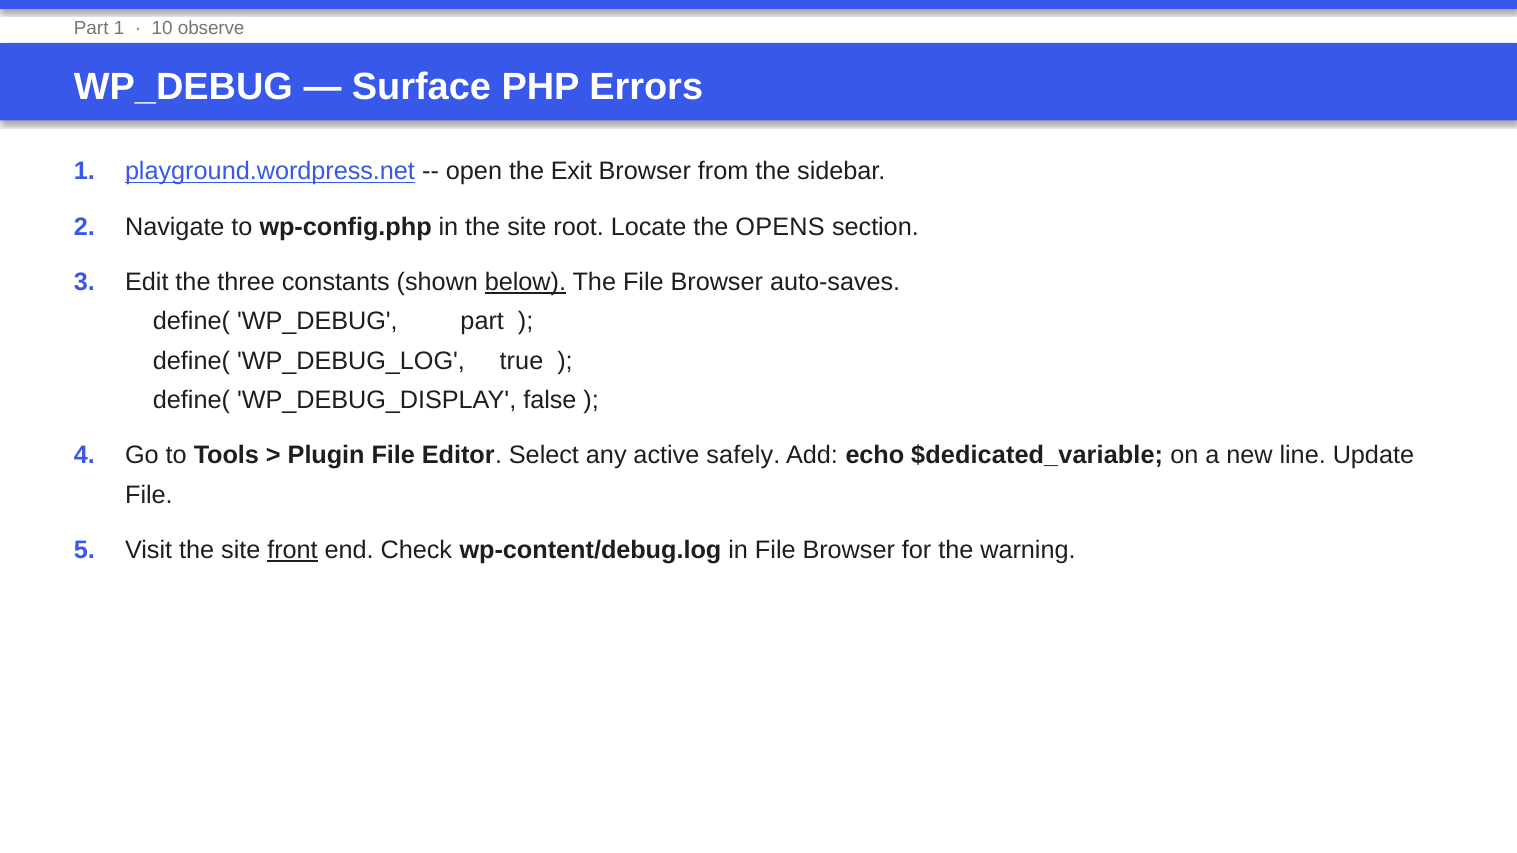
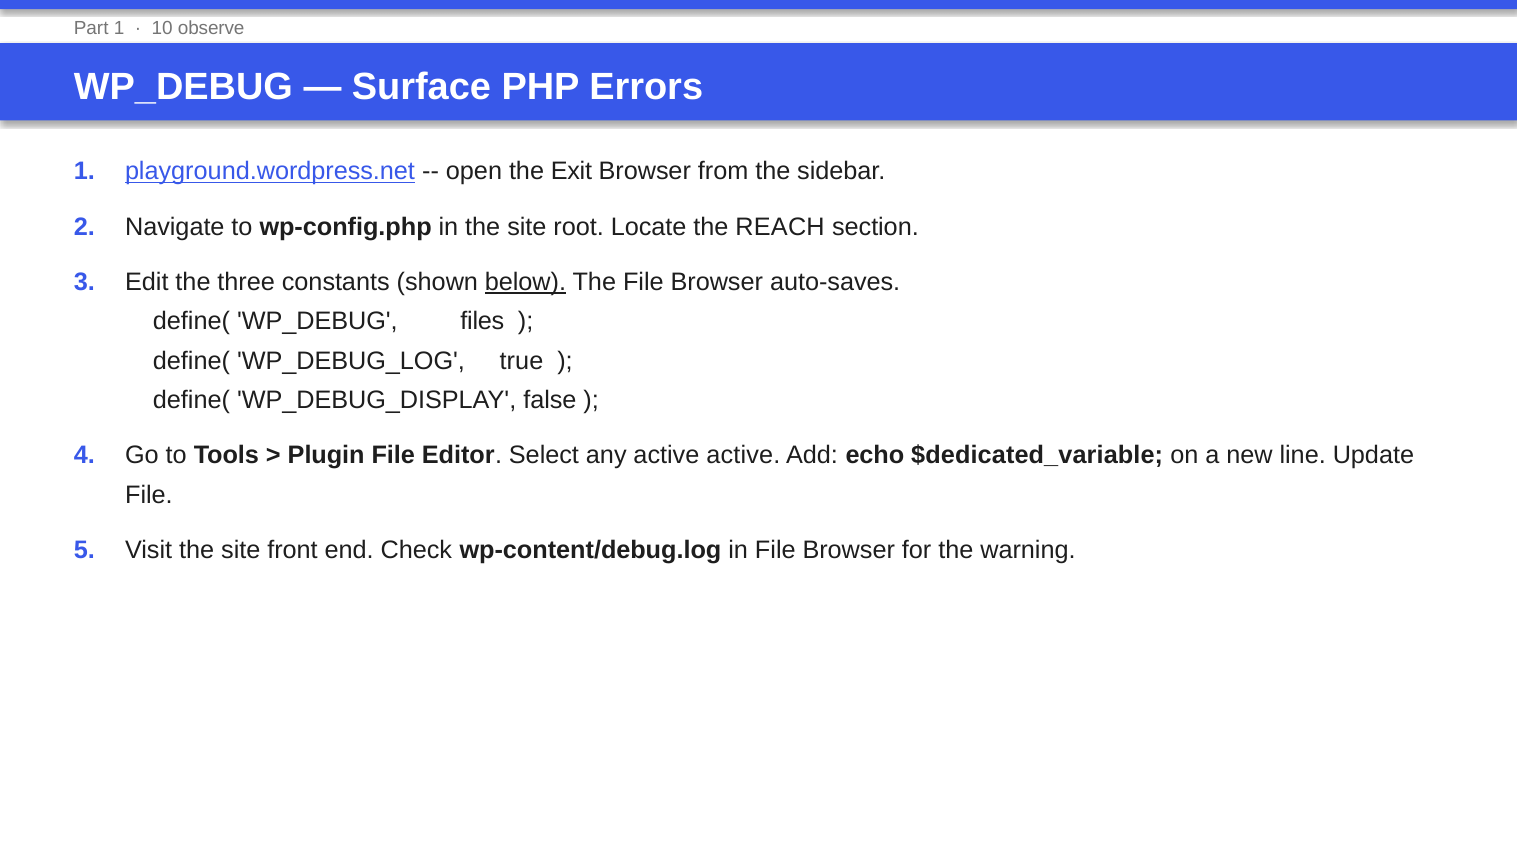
OPENS: OPENS -> REACH
WP_DEBUG part: part -> files
active safely: safely -> active
front underline: present -> none
